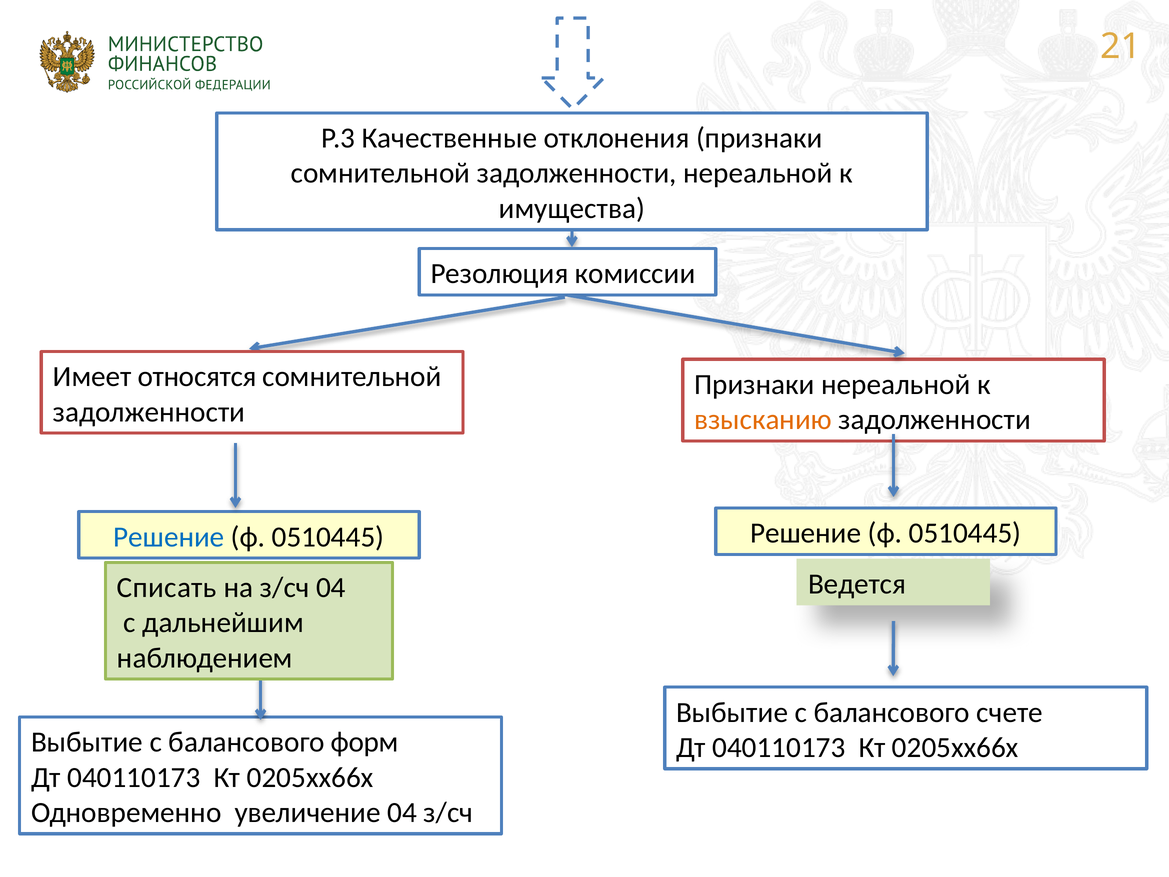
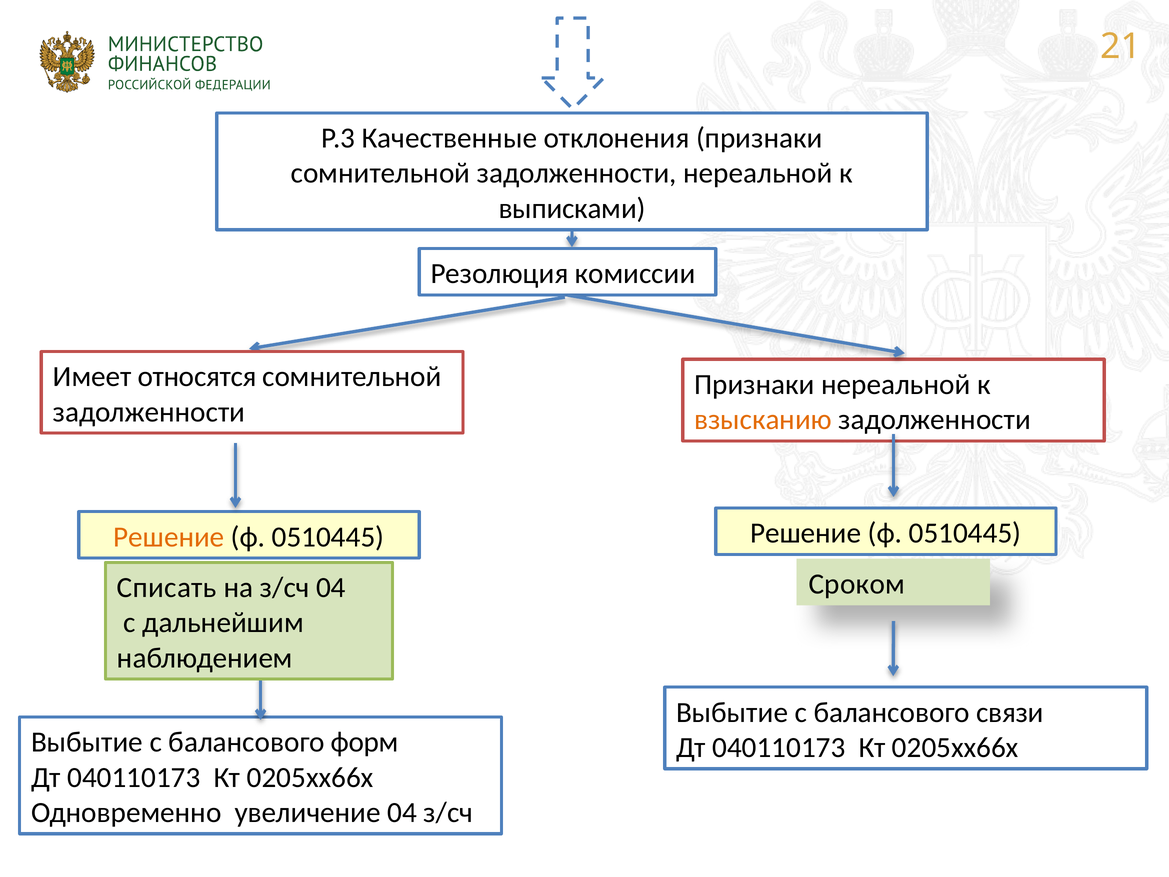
имущества: имущества -> выписками
Решение at (169, 537) colour: blue -> orange
Ведется: Ведется -> Сроком
счете: счете -> связи
